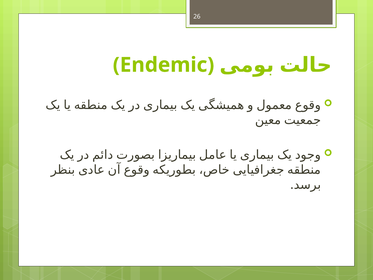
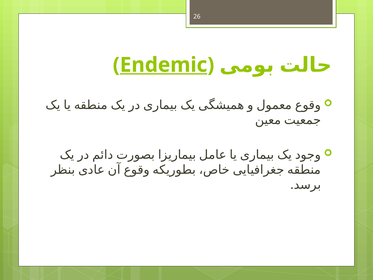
Endemic underline: none -> present
